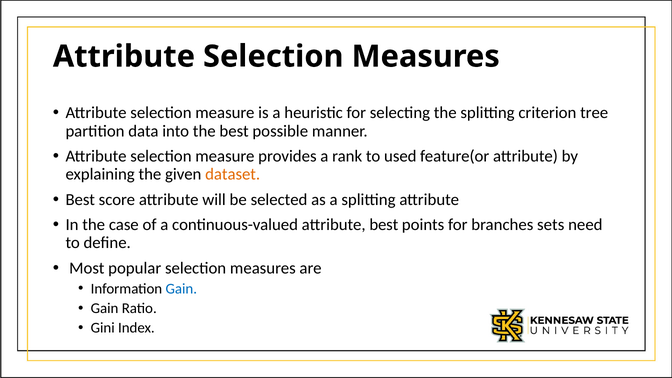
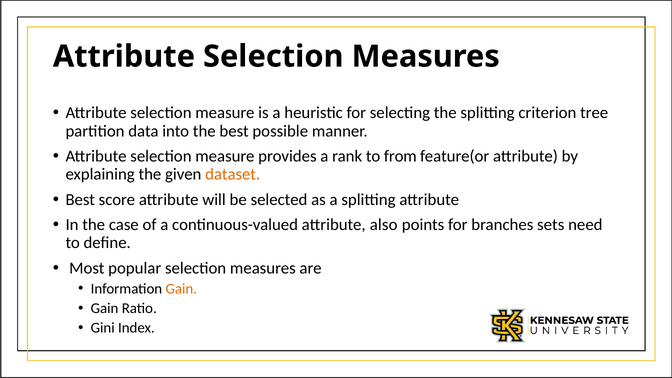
used: used -> from
attribute best: best -> also
Gain at (181, 289) colour: blue -> orange
